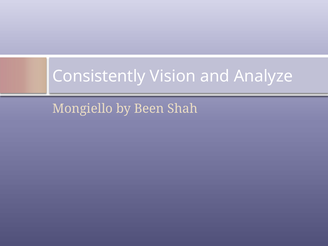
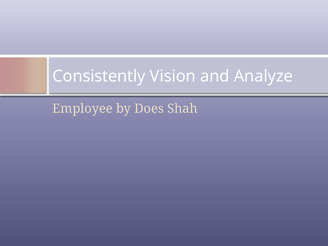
Mongiello: Mongiello -> Employee
Been: Been -> Does
